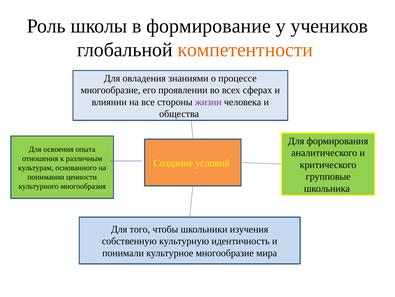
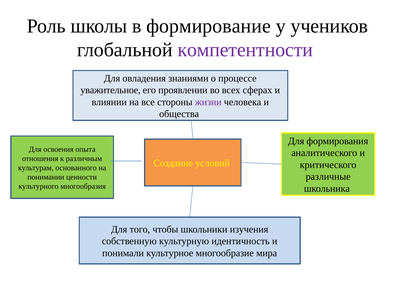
компетентности colour: orange -> purple
многообразие at (110, 90): многообразие -> уважительное
групповые: групповые -> различные
